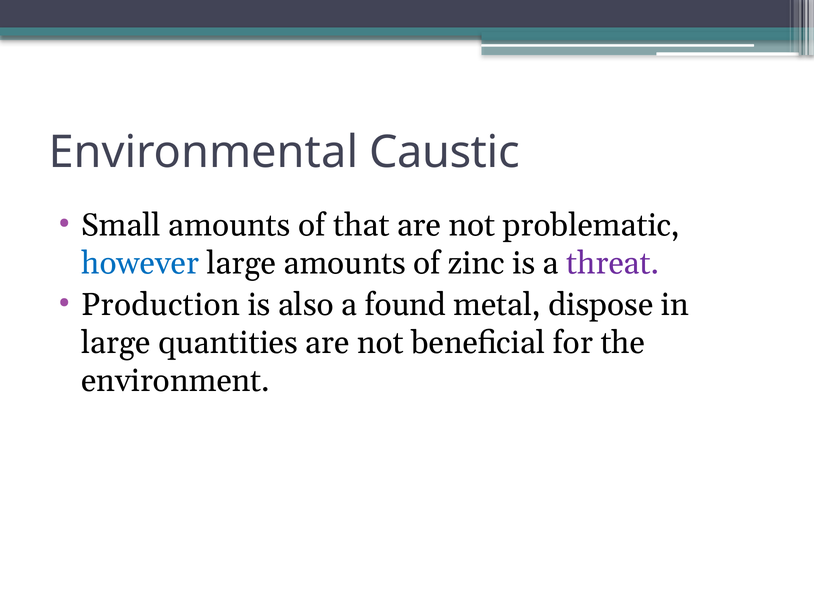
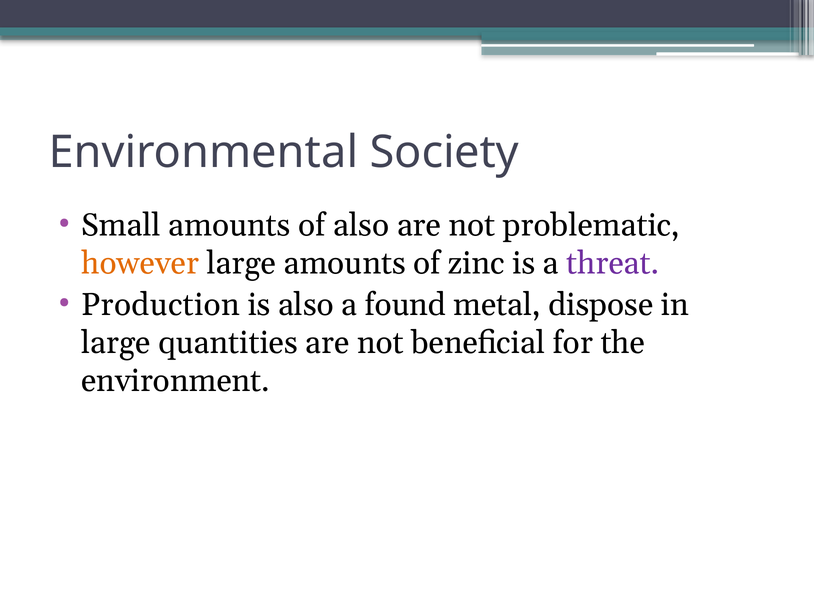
Caustic: Caustic -> Society
of that: that -> also
however colour: blue -> orange
